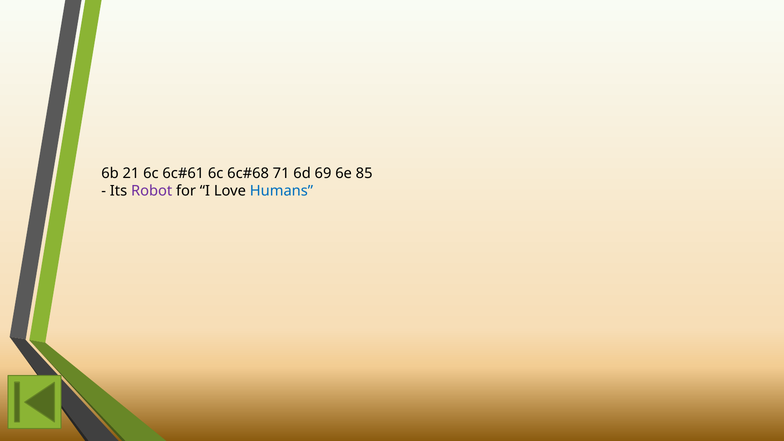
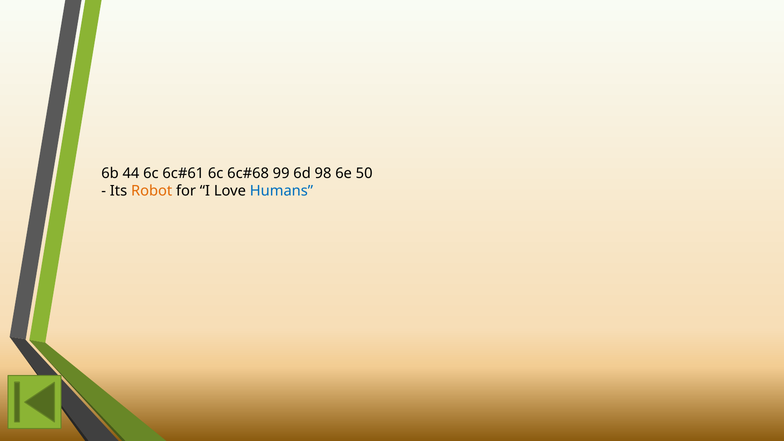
21: 21 -> 44
71: 71 -> 99
69: 69 -> 98
85: 85 -> 50
Robot colour: purple -> orange
